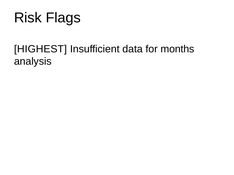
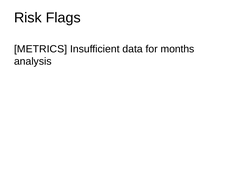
HIGHEST: HIGHEST -> METRICS
